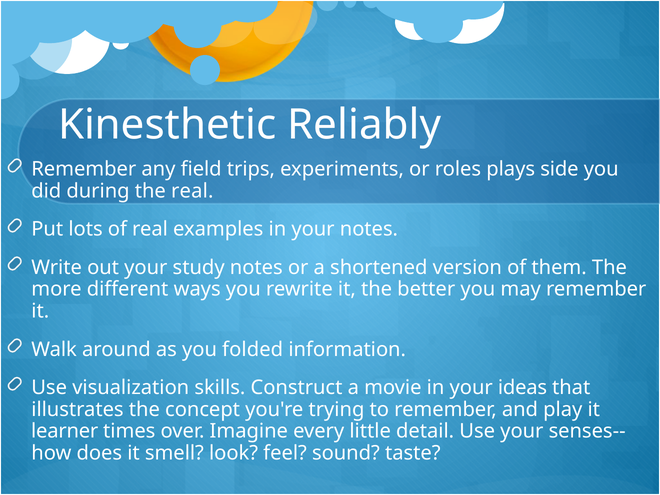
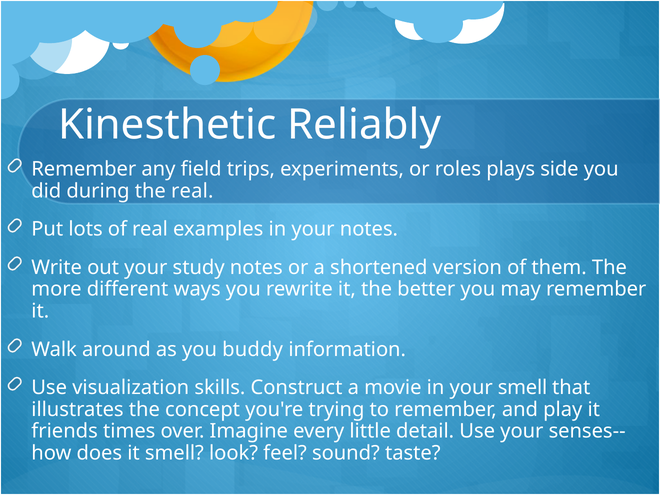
folded: folded -> buddy
your ideas: ideas -> smell
learner: learner -> friends
